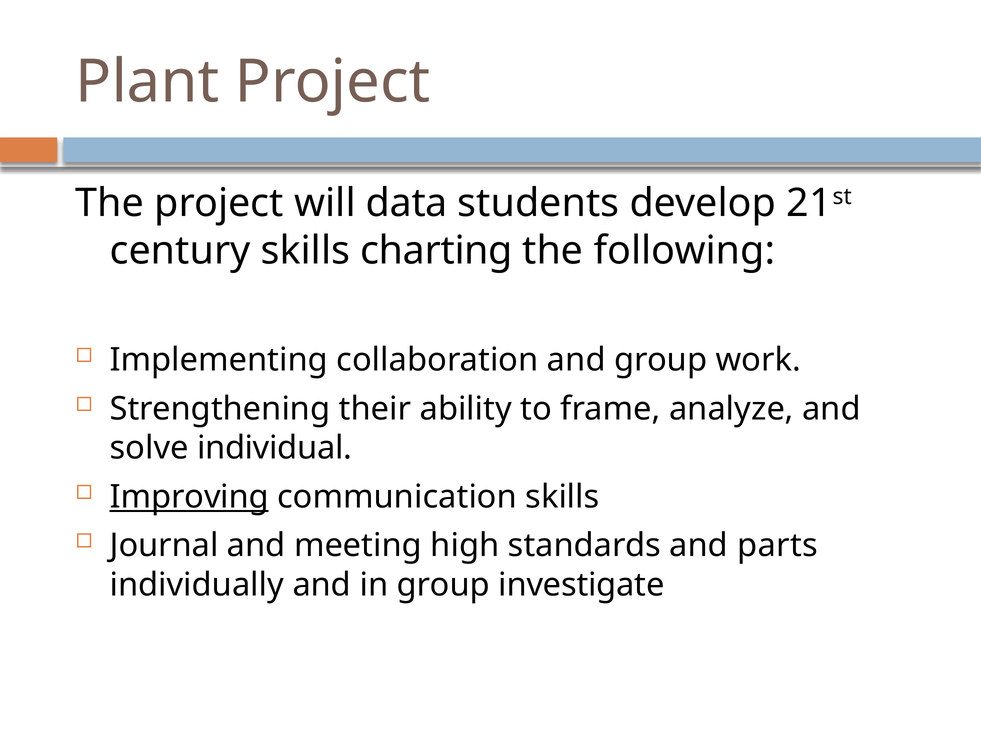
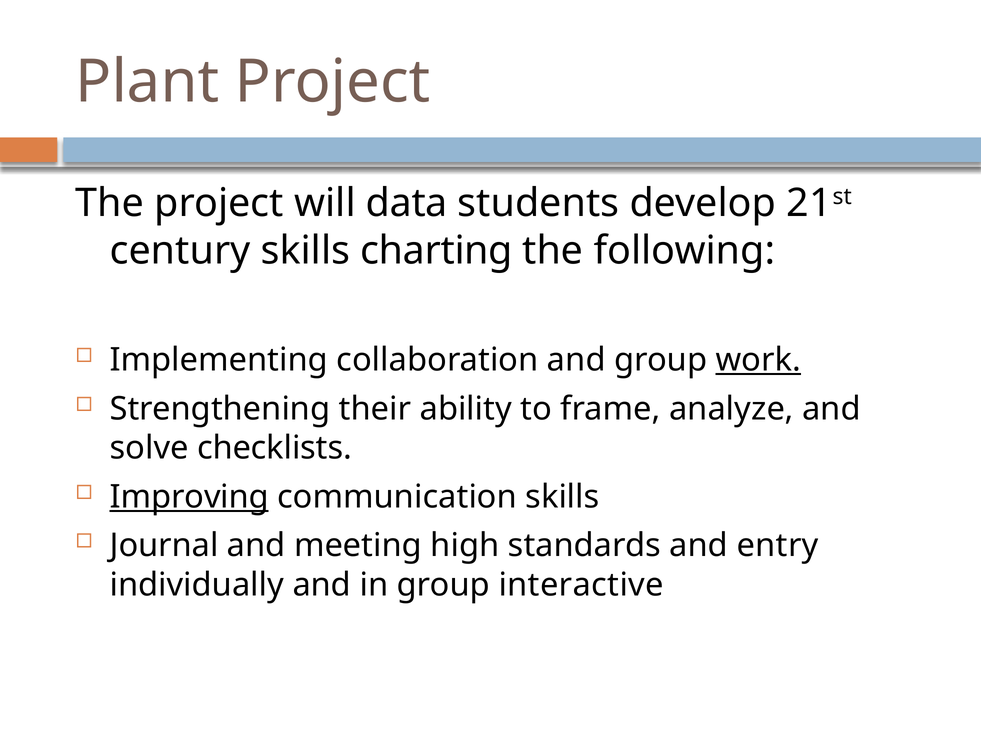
work underline: none -> present
individual: individual -> checklists
parts: parts -> entry
investigate: investigate -> interactive
